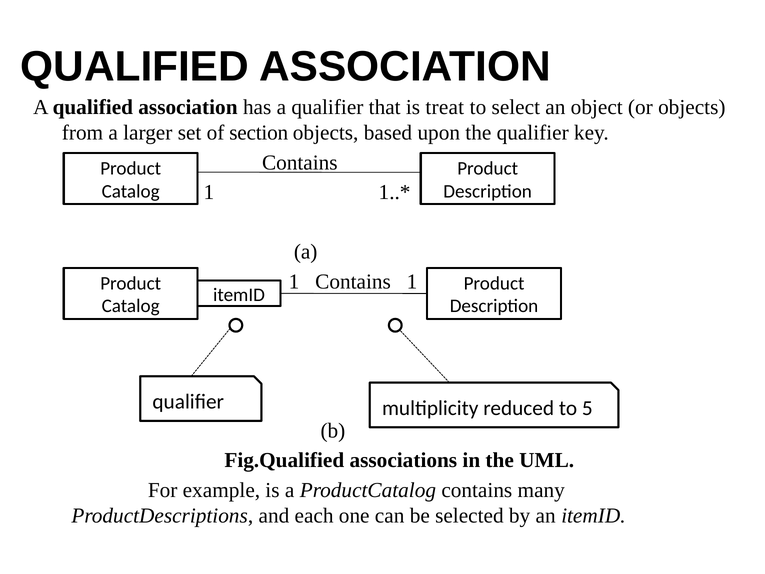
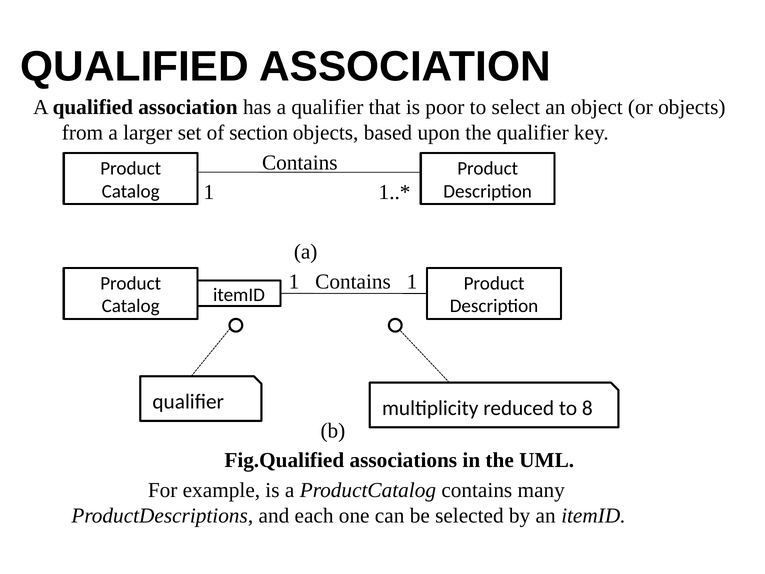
treat: treat -> poor
5: 5 -> 8
